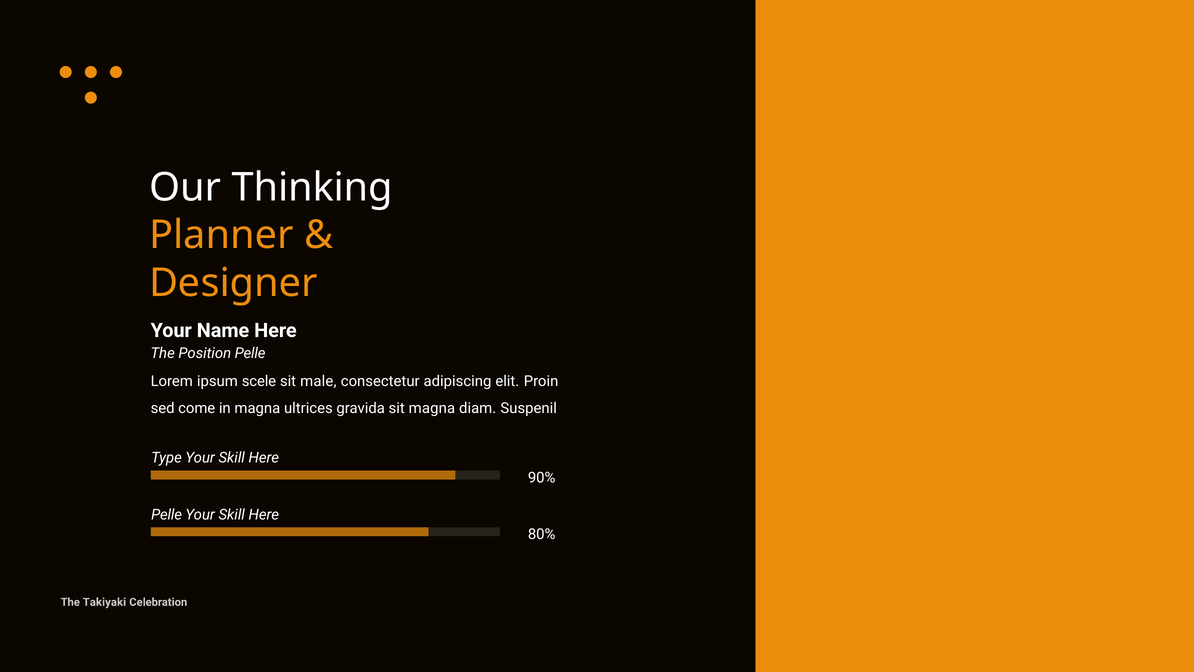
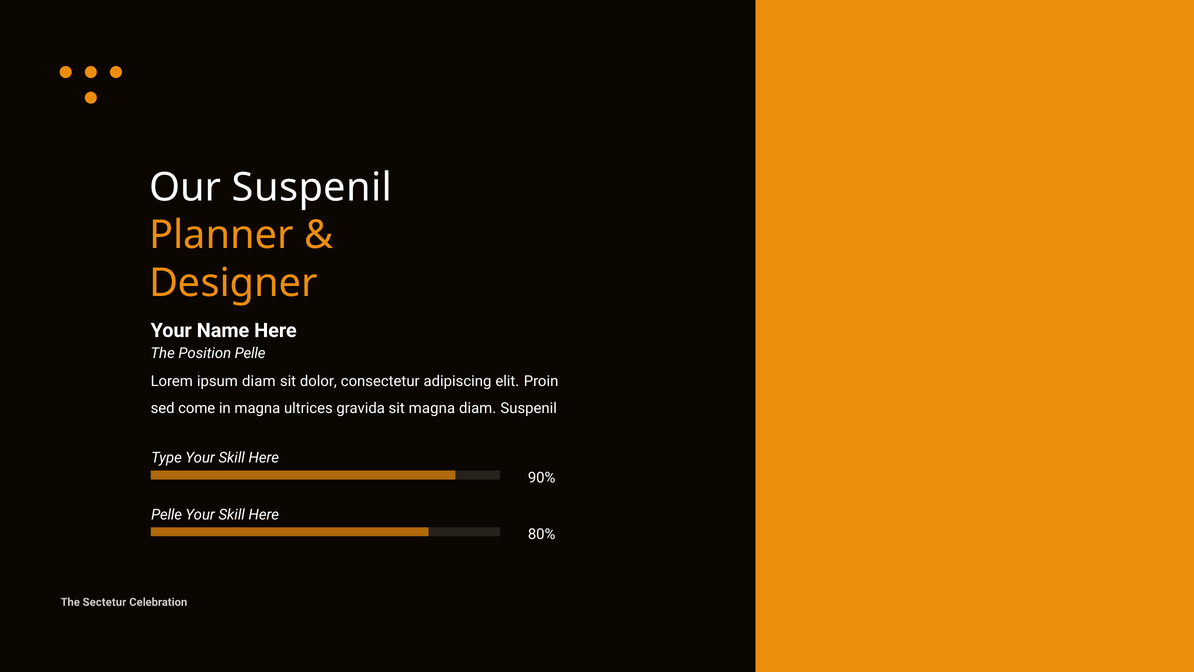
Our Thinking: Thinking -> Suspenil
ipsum scele: scele -> diam
male: male -> dolor
Takiyaki: Takiyaki -> Sectetur
